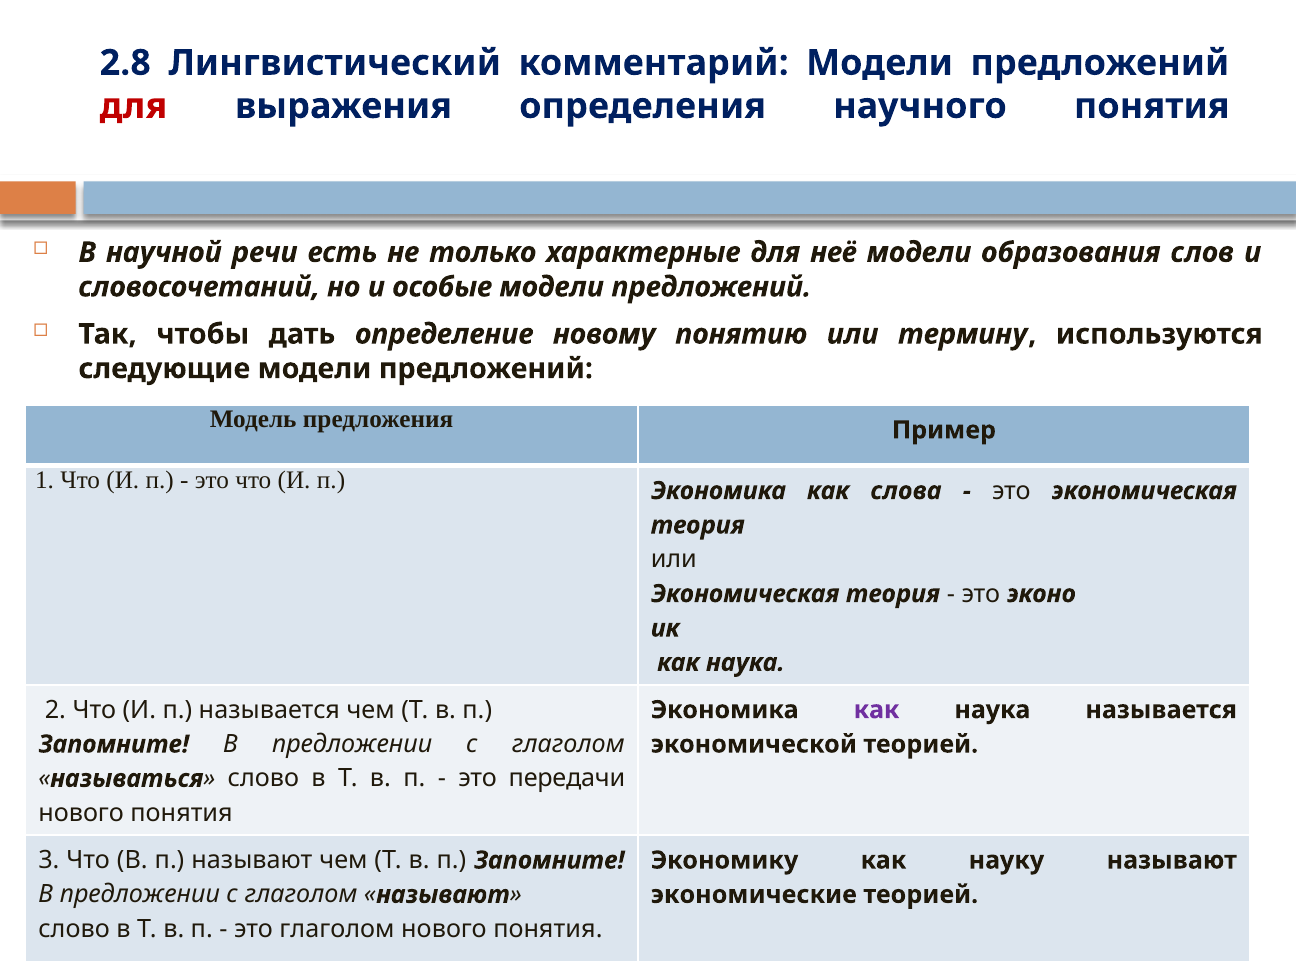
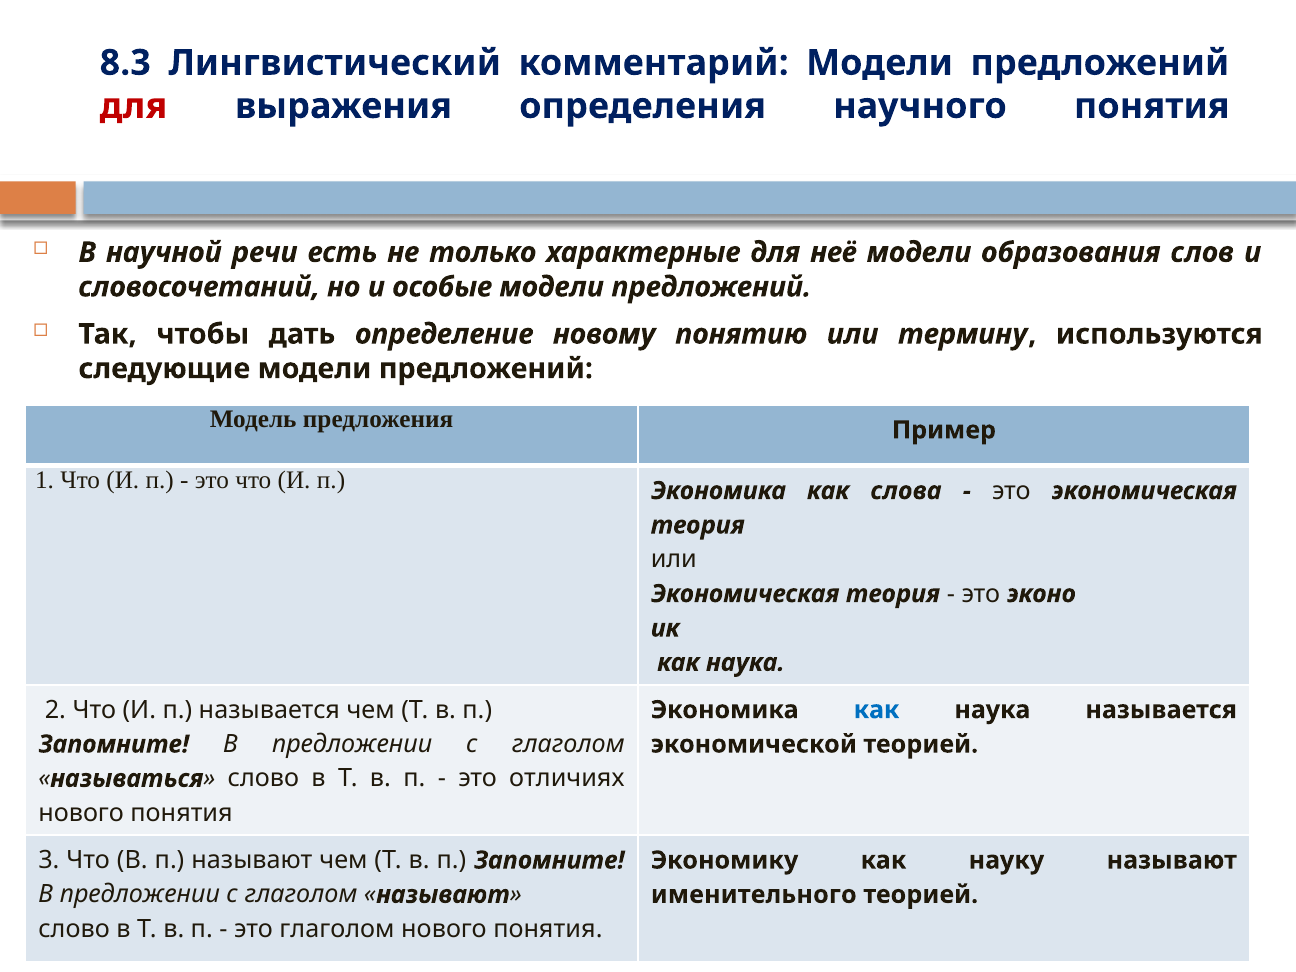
2.8: 2.8 -> 8.3
как at (877, 710) colour: purple -> blue
передачи: передачи -> отличиях
экономические: экономические -> именительного
